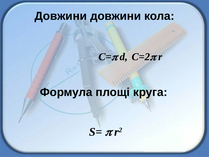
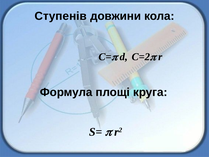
Довжини at (61, 16): Довжини -> Ступенів
